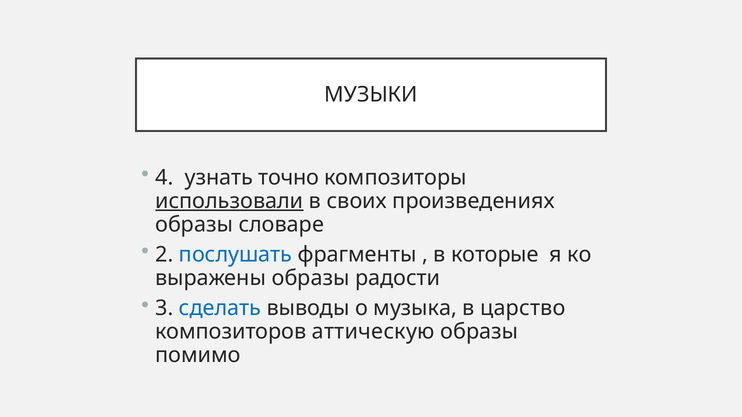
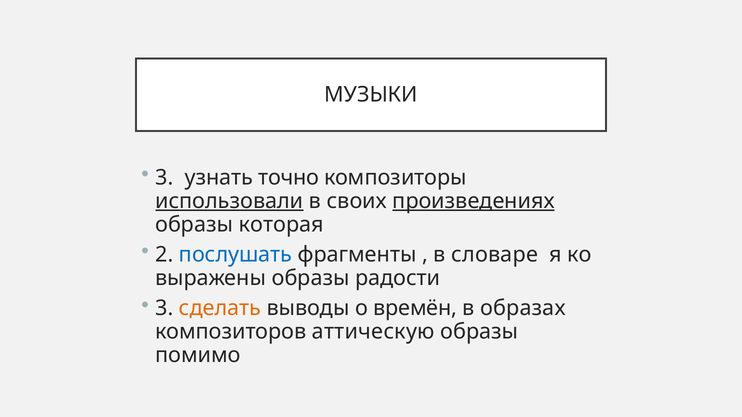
4 at (164, 178): 4 -> 3
произведениях underline: none -> present
словаре: словаре -> которая
которые: которые -> словаре
сделать colour: blue -> orange
музыка: музыка -> времён
царство: царство -> образах
